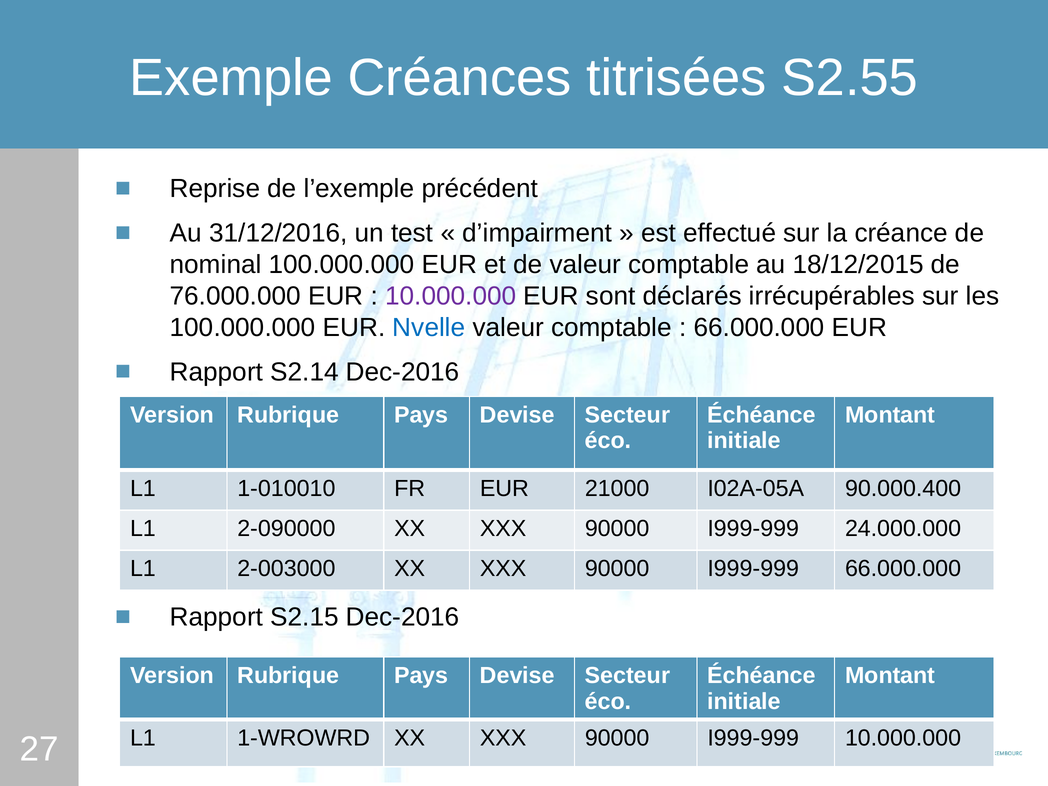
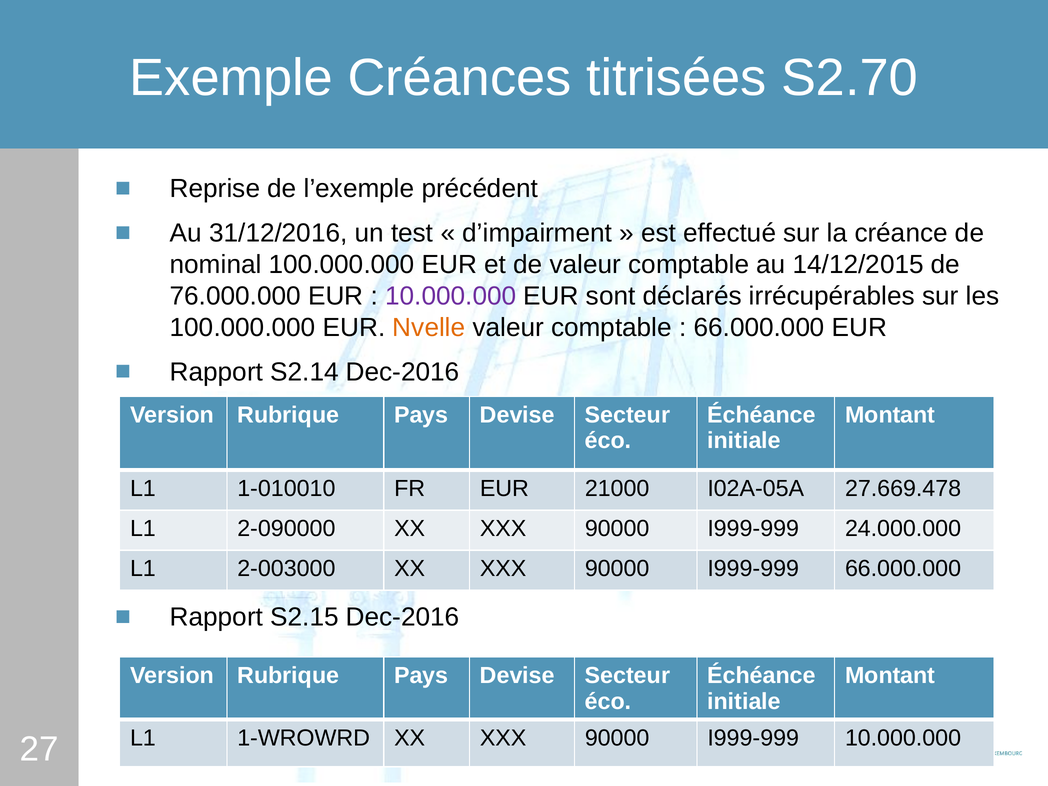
S2.55: S2.55 -> S2.70
18/12/2015: 18/12/2015 -> 14/12/2015
Nvelle colour: blue -> orange
90.000.400: 90.000.400 -> 27.669.478
